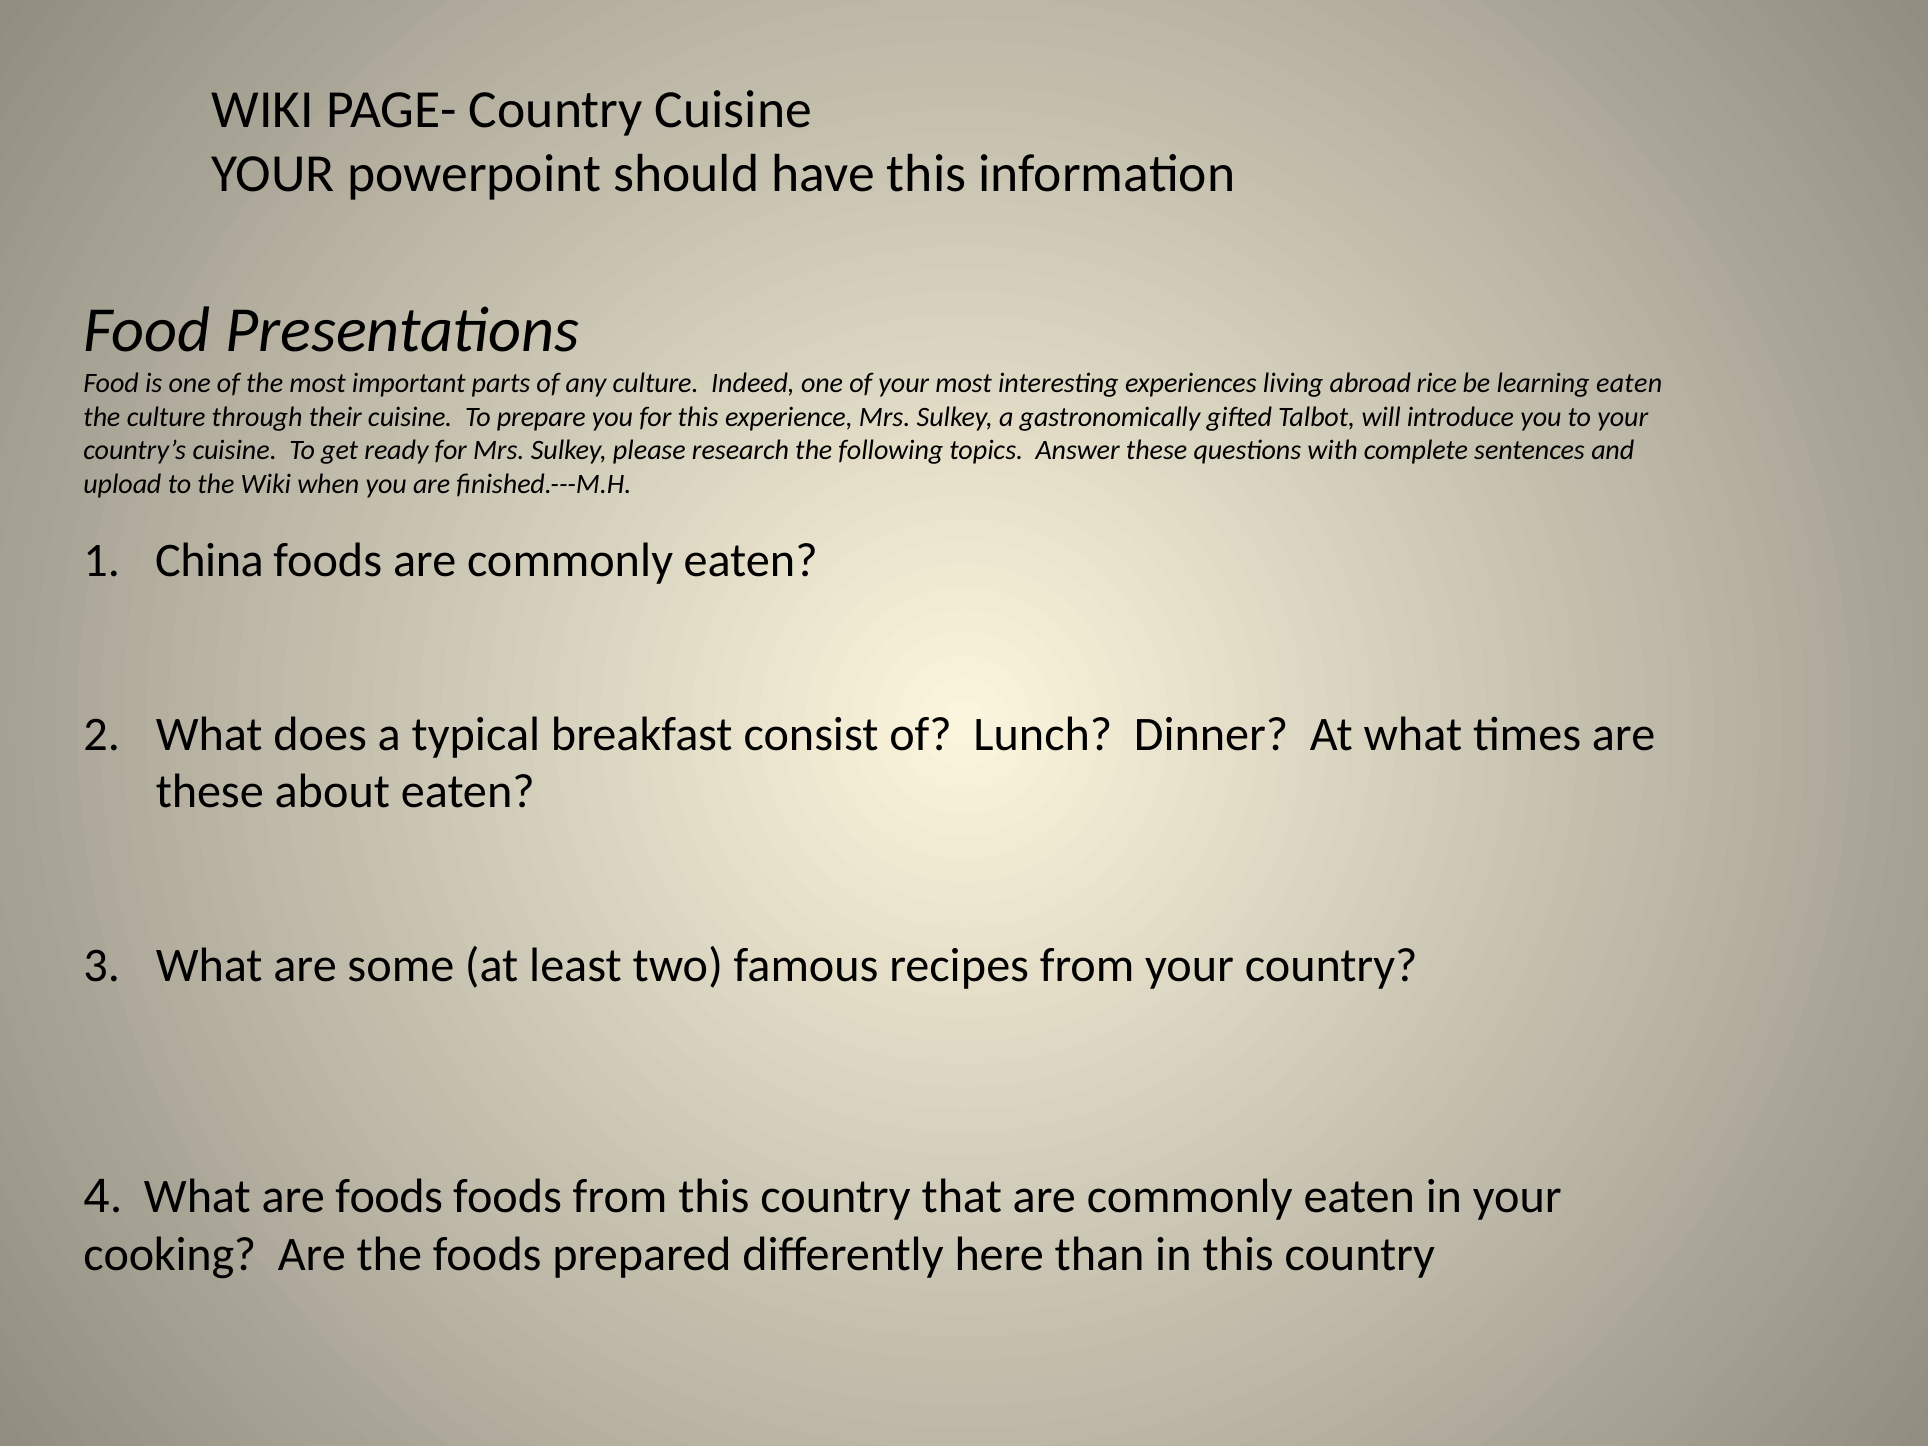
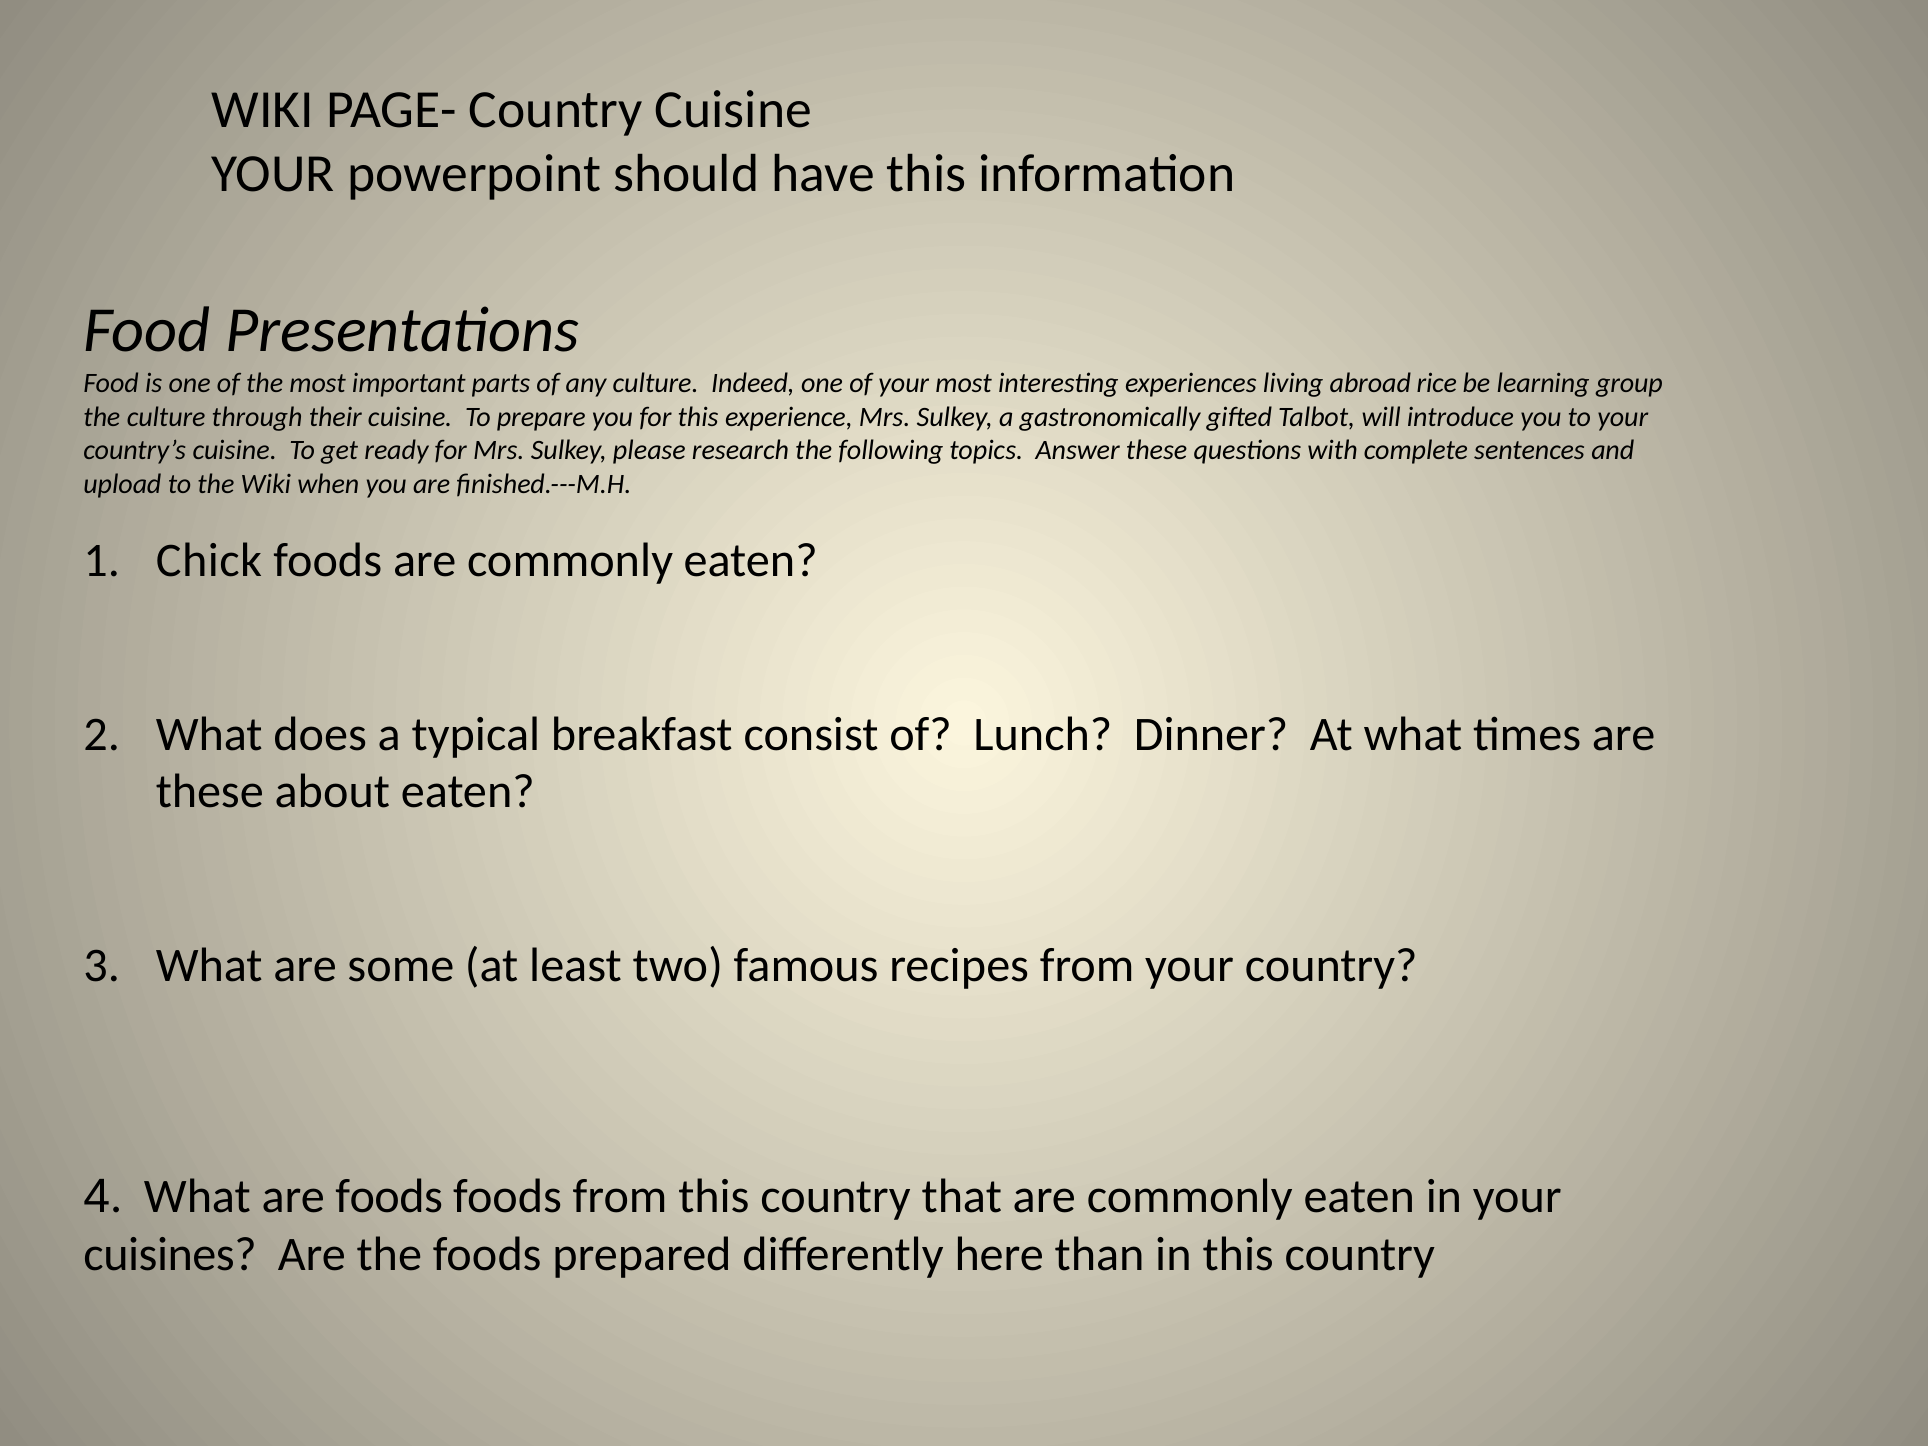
learning eaten: eaten -> group
China: China -> Chick
cooking: cooking -> cuisines
